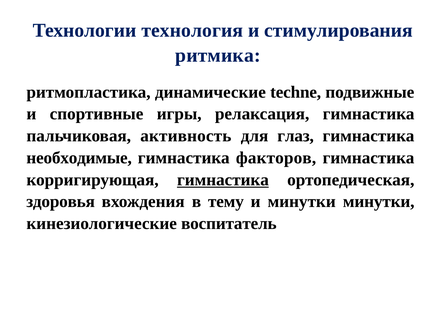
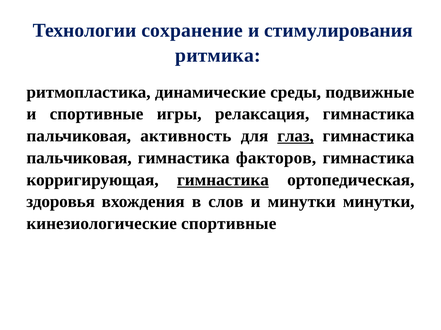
технология: технология -> сохранение
techne: techne -> среды
глаз underline: none -> present
необходимые at (79, 158): необходимые -> пальчиковая
тему: тему -> слов
кинезиологические воспитатель: воспитатель -> спортивные
